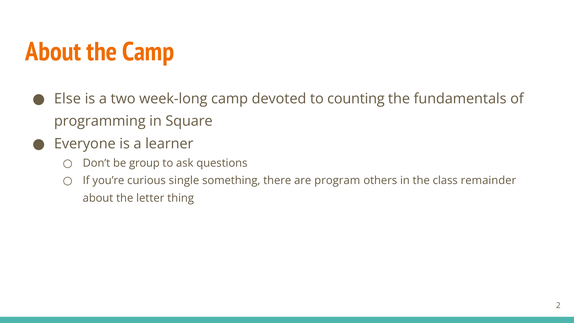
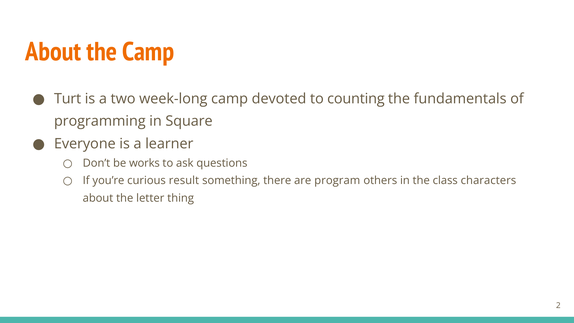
Else: Else -> Turt
group: group -> works
single: single -> result
remainder: remainder -> characters
